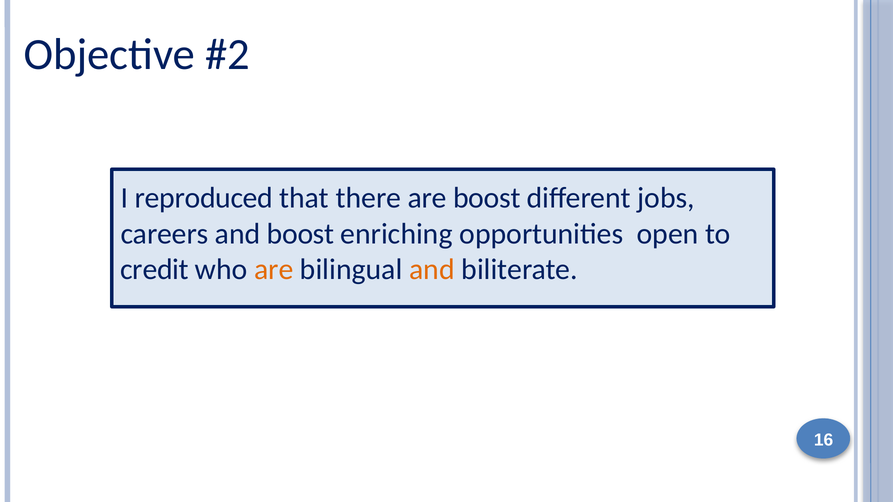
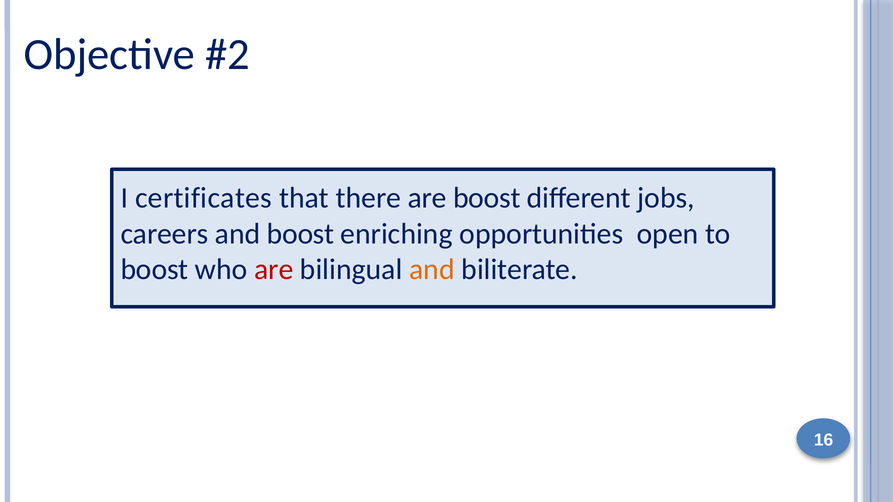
reproduced: reproduced -> certificates
credit at (155, 270): credit -> boost
are at (274, 270) colour: orange -> red
